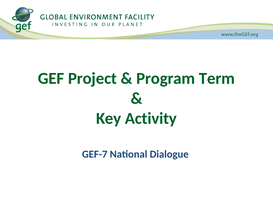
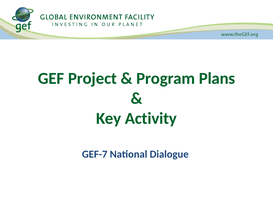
Term: Term -> Plans
